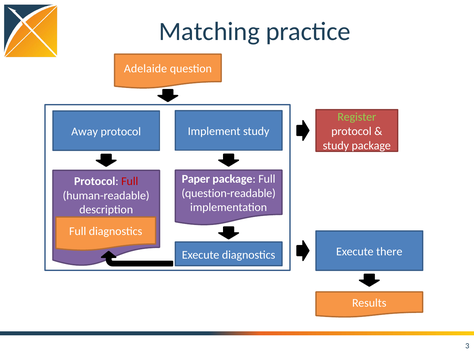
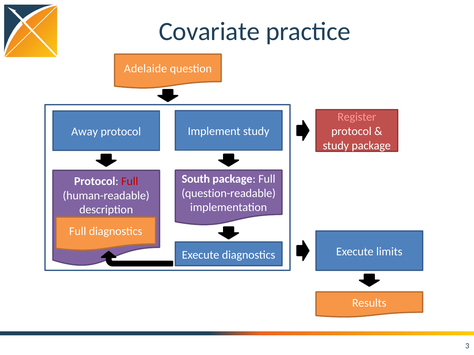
Matching: Matching -> Covariate
Register colour: light green -> pink
Paper: Paper -> South
there: there -> limits
